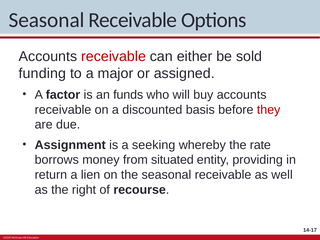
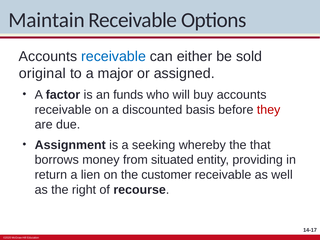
Seasonal at (47, 20): Seasonal -> Maintain
receivable at (114, 56) colour: red -> blue
funding: funding -> original
rate: rate -> that
the seasonal: seasonal -> customer
